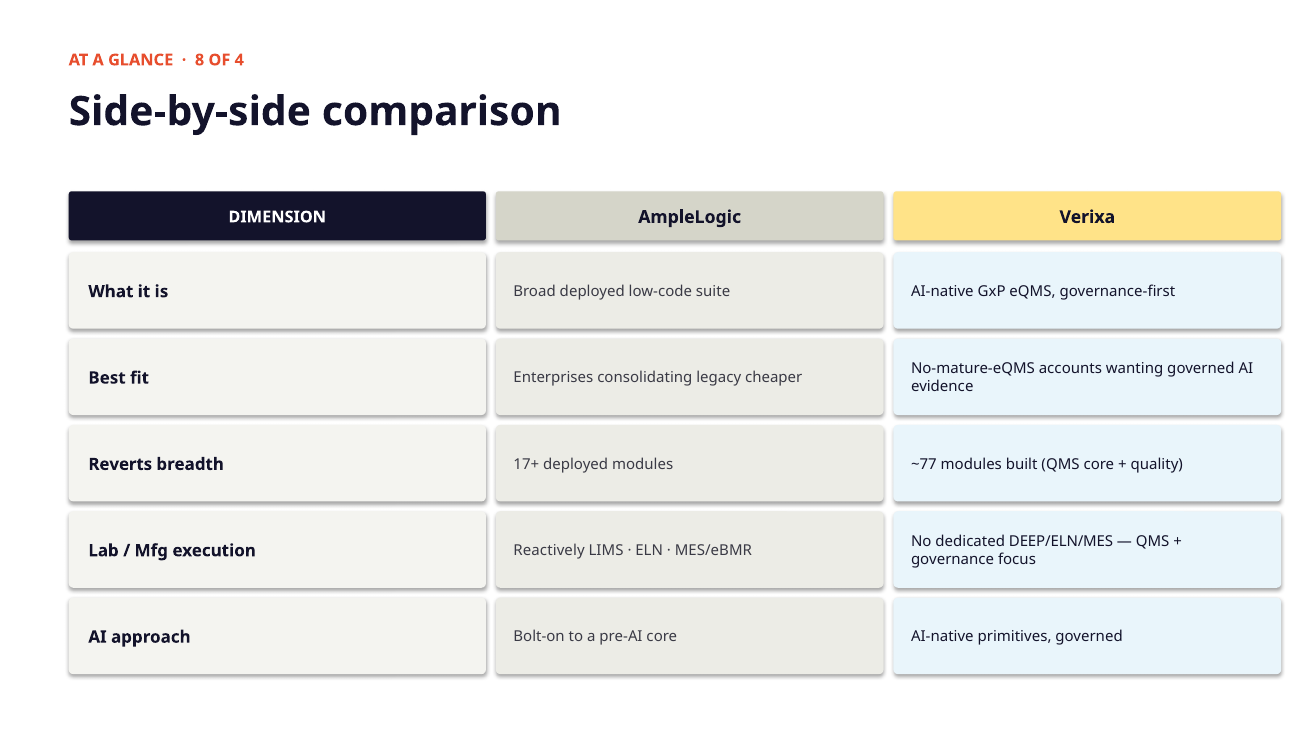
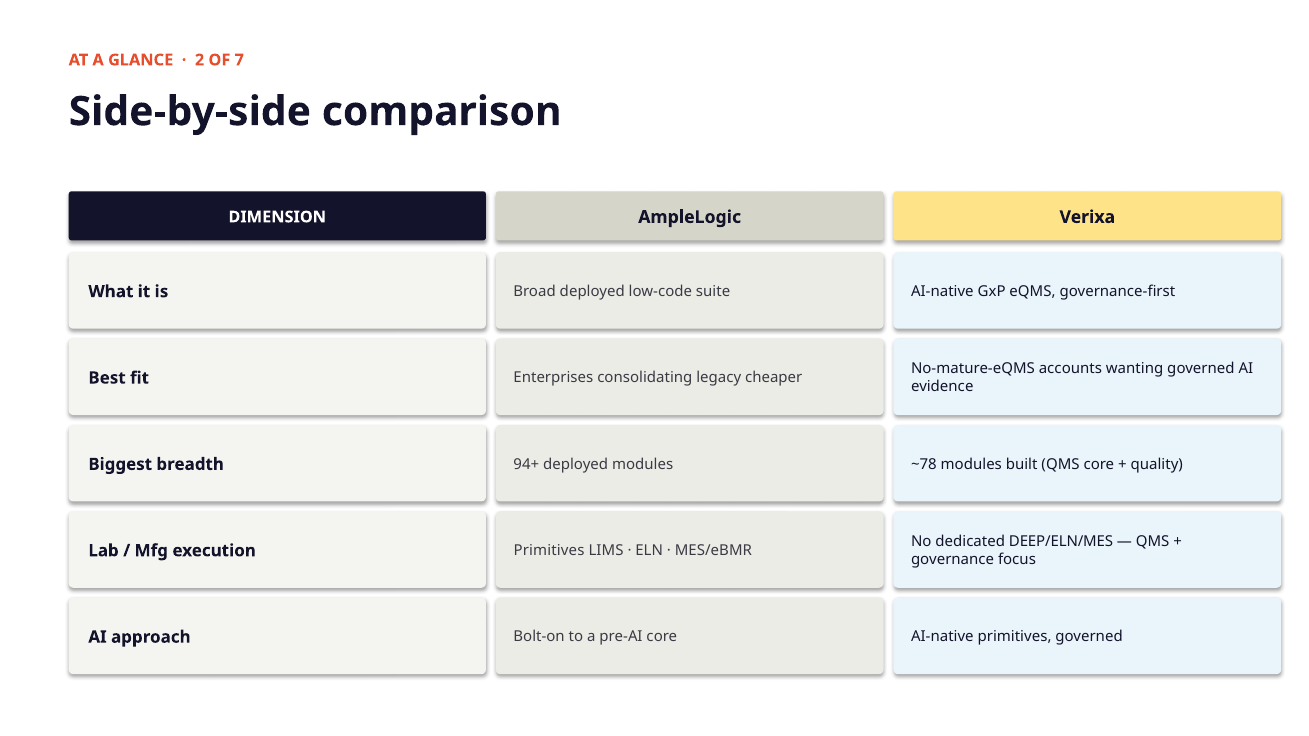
8: 8 -> 2
4: 4 -> 7
Reverts: Reverts -> Biggest
17+: 17+ -> 94+
~77: ~77 -> ~78
execution Reactively: Reactively -> Primitives
